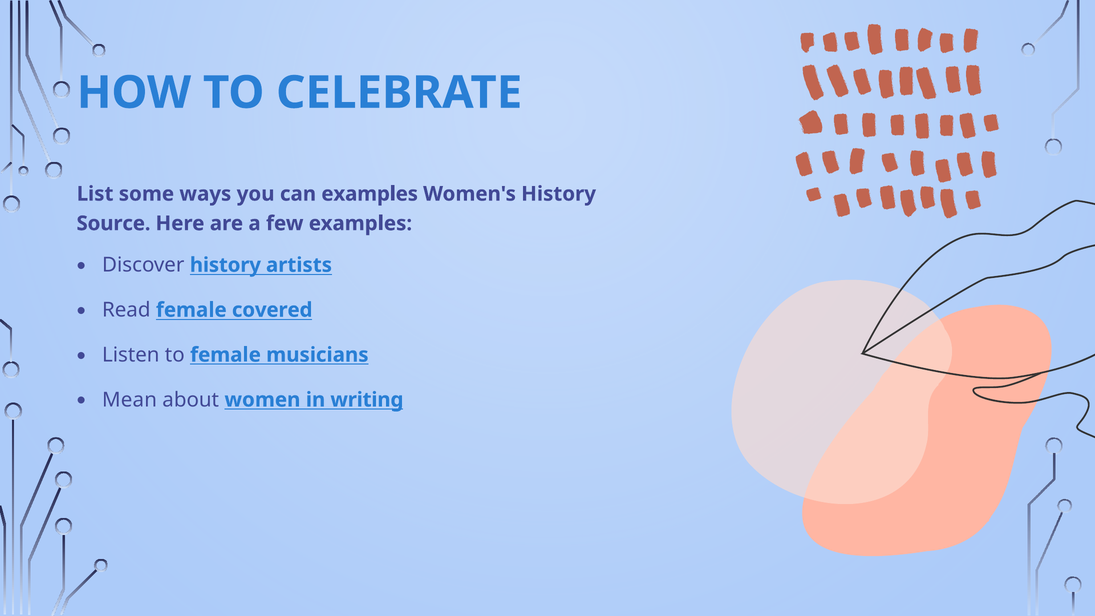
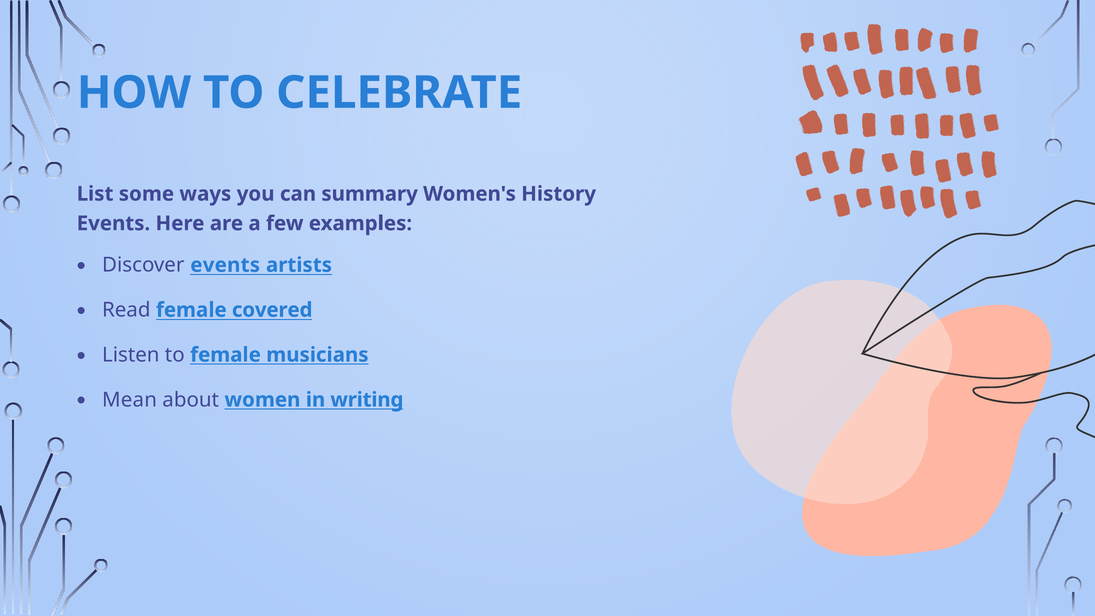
can examples: examples -> summary
Source at (114, 223): Source -> Events
Discover history: history -> events
